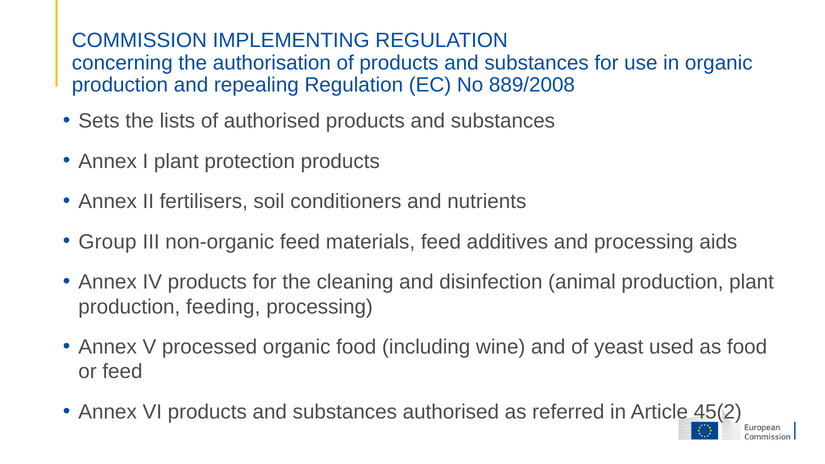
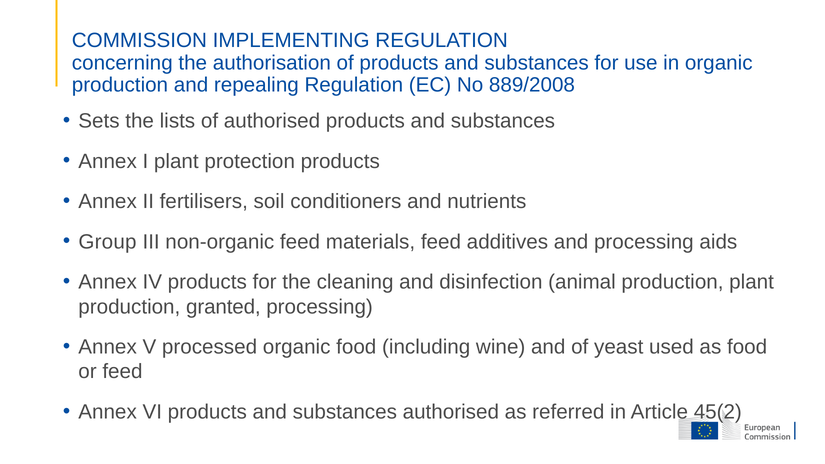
feeding: feeding -> granted
